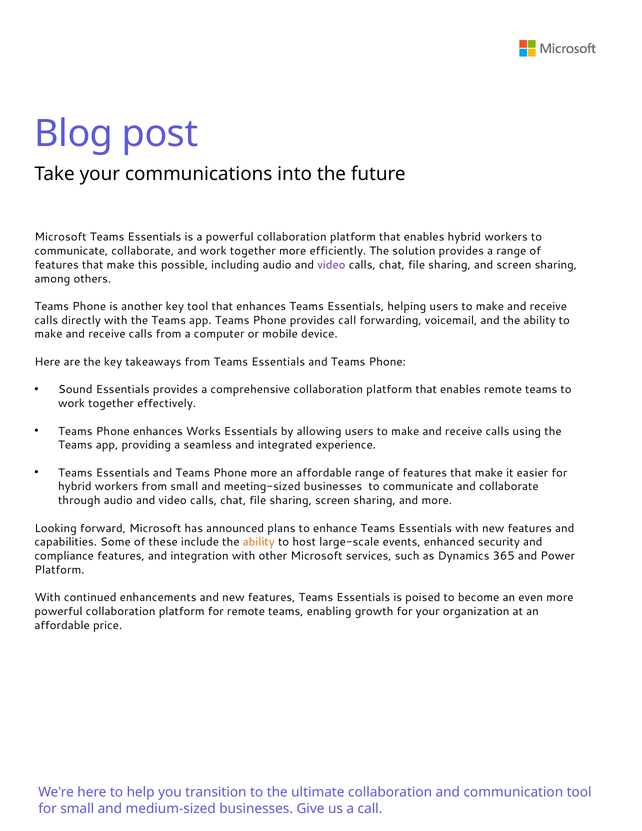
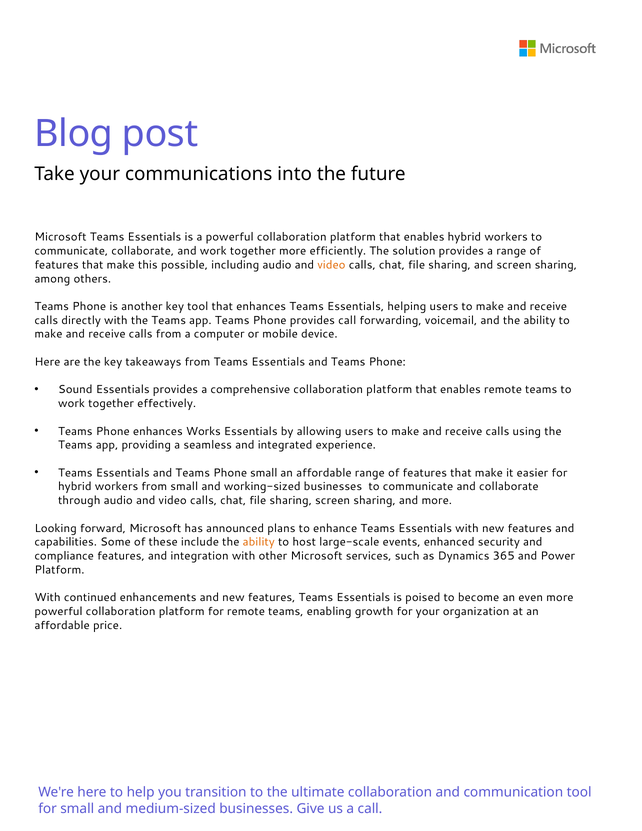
video at (331, 265) colour: purple -> orange
Phone more: more -> small
meeting-sized: meeting-sized -> working-sized
